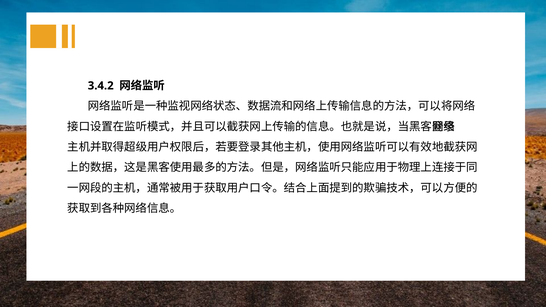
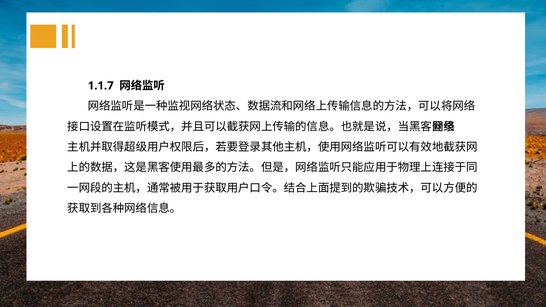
3.4.2: 3.4.2 -> 1.1.7
